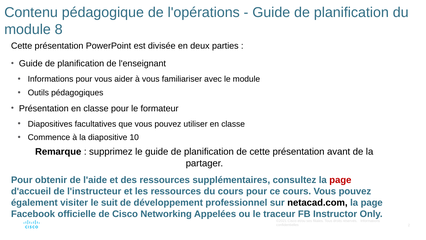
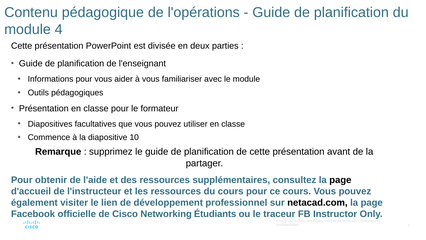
8: 8 -> 4
page at (340, 180) colour: red -> black
suit: suit -> lien
Appelées: Appelées -> Étudiants
